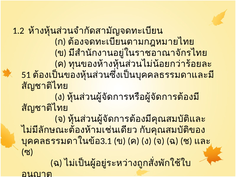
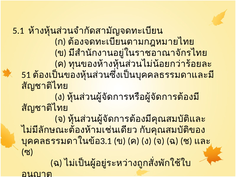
1.2: 1.2 -> 5.1
